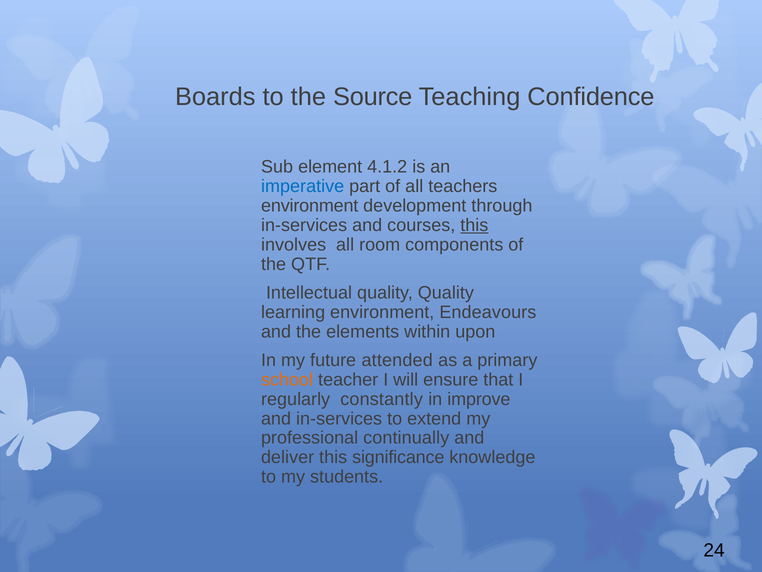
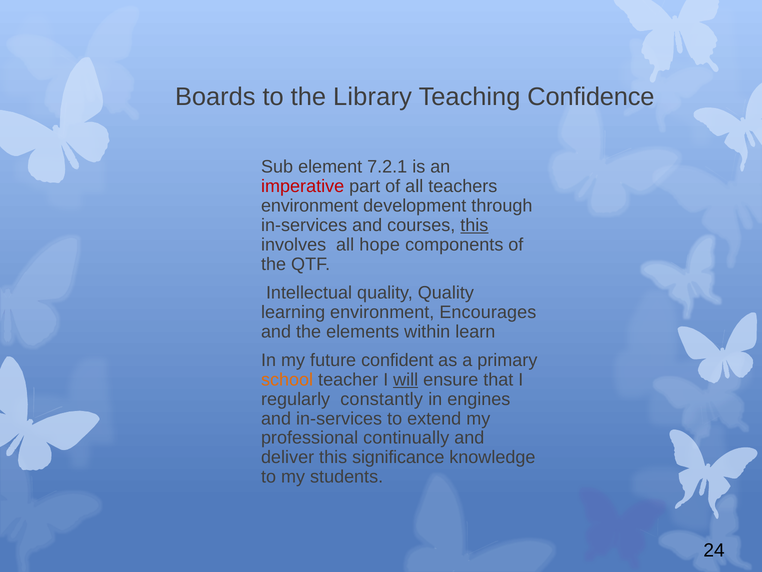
Source: Source -> Library
4.1.2: 4.1.2 -> 7.2.1
imperative colour: blue -> red
room: room -> hope
Endeavours: Endeavours -> Encourages
upon: upon -> learn
attended: attended -> confident
will underline: none -> present
improve: improve -> engines
